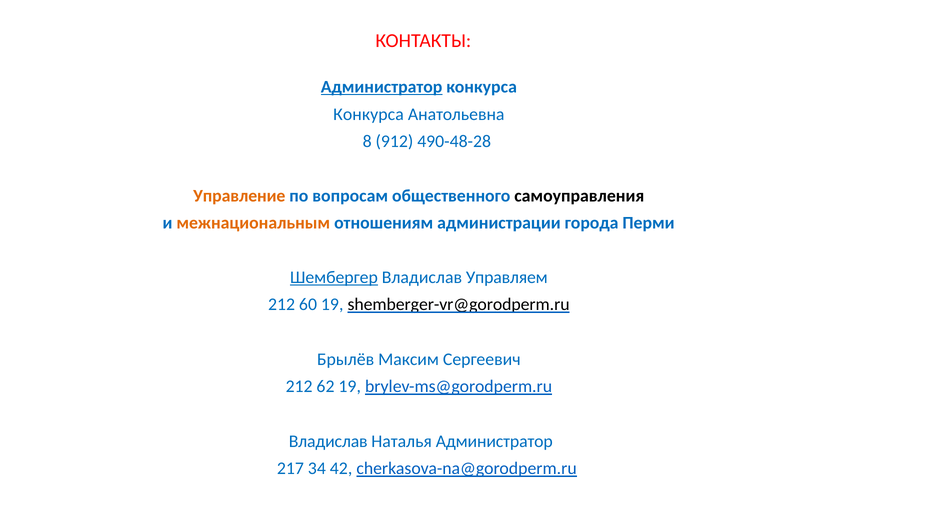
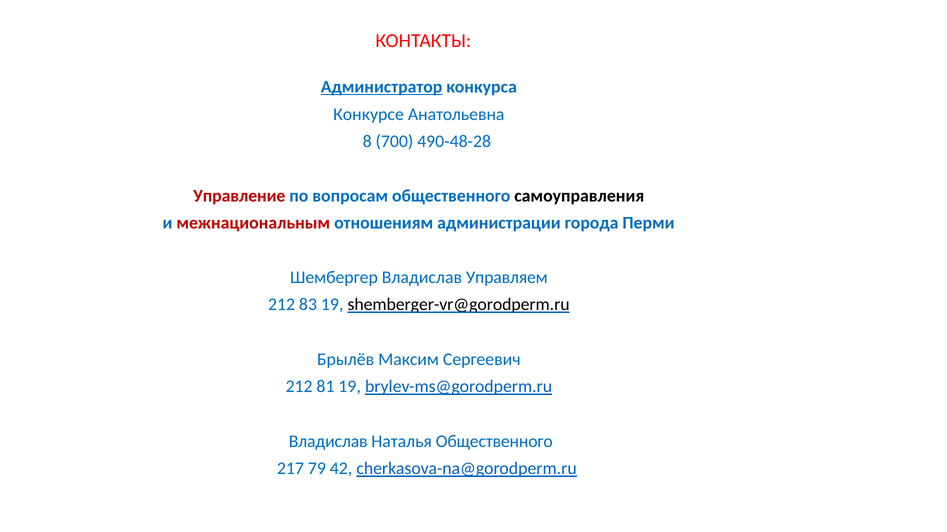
Конкурса at (368, 114): Конкурса -> Конкурсе
912: 912 -> 700
Управление colour: orange -> red
межнациональным colour: orange -> red
Шембергер underline: present -> none
60: 60 -> 83
62: 62 -> 81
Наталья Администратор: Администратор -> Общественного
34: 34 -> 79
